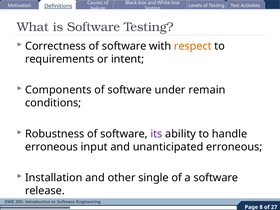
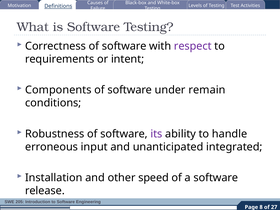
respect colour: orange -> purple
unanticipated erroneous: erroneous -> integrated
single: single -> speed
